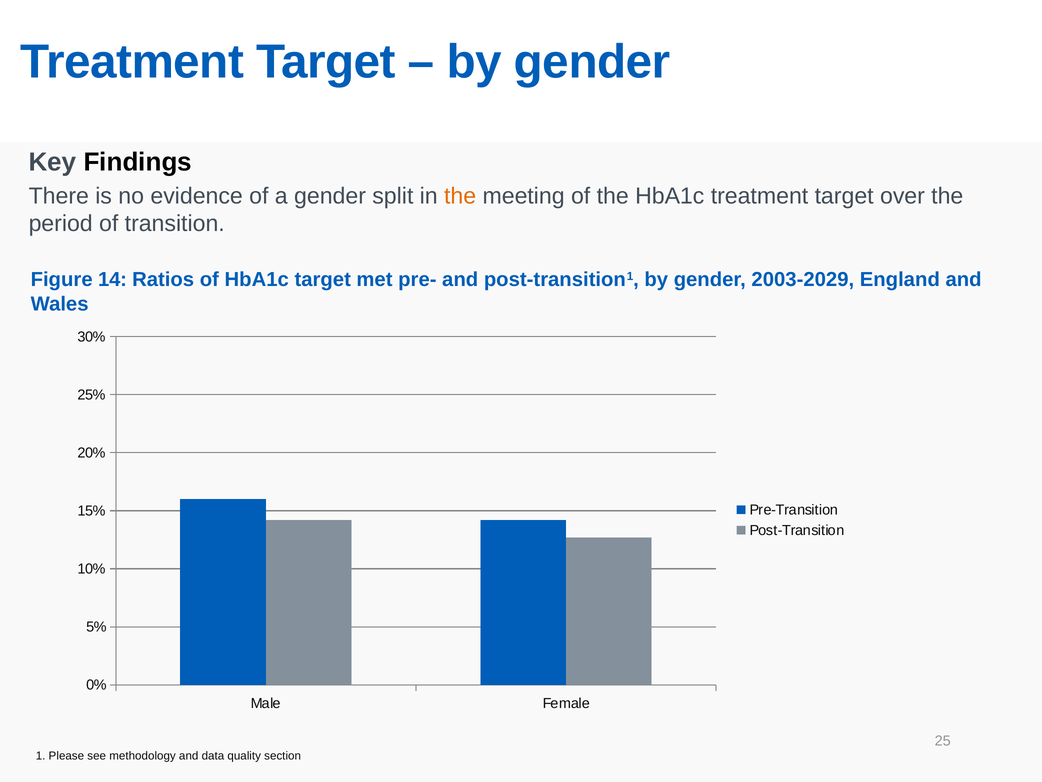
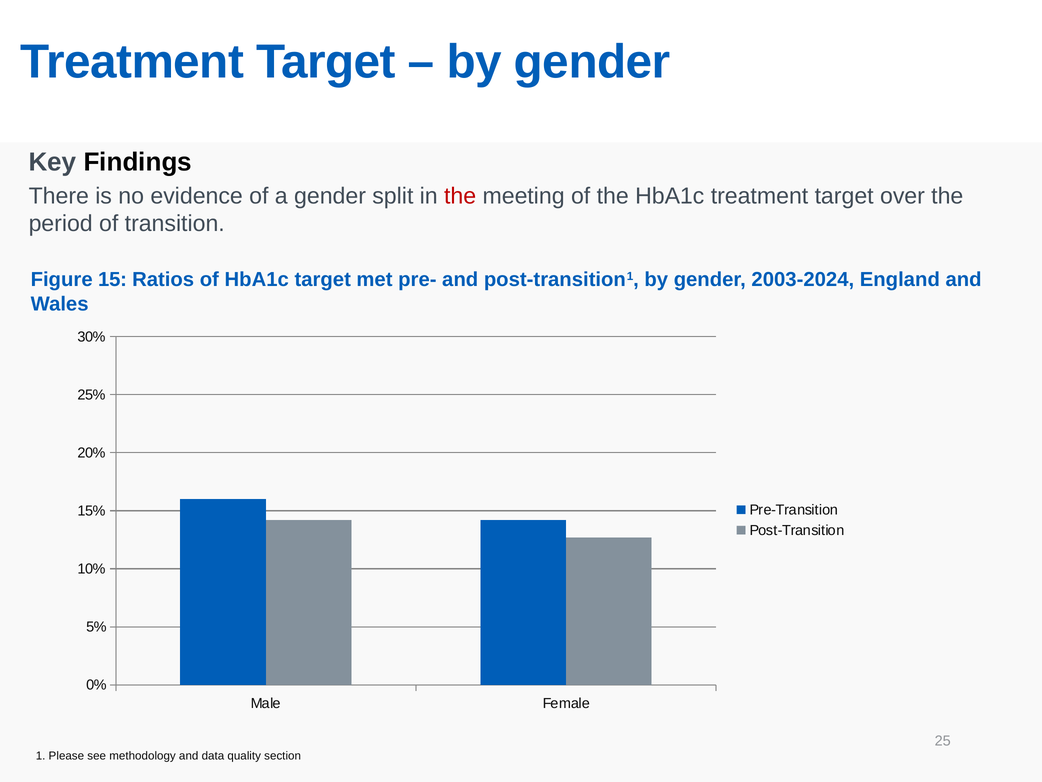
the at (460, 196) colour: orange -> red
14: 14 -> 15
2003-2029: 2003-2029 -> 2003-2024
